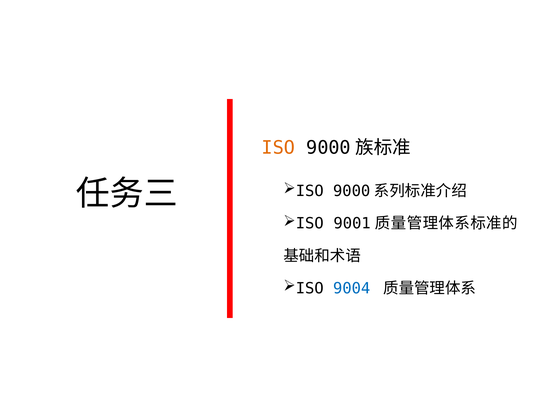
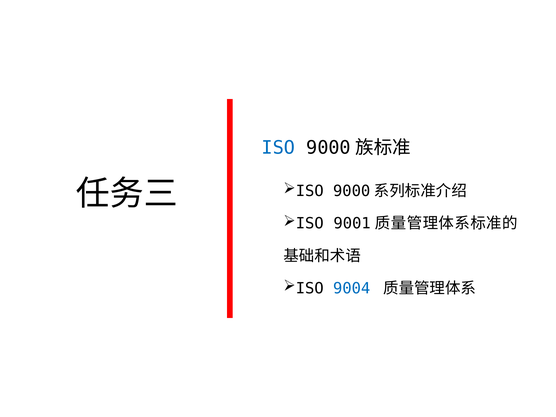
ISO colour: orange -> blue
